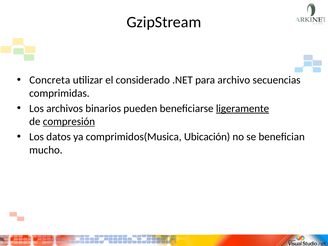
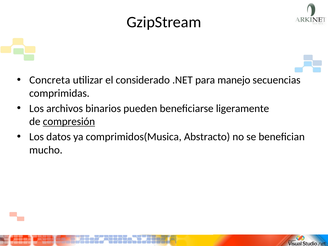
archivo: archivo -> manejo
ligeramente underline: present -> none
Ubicación: Ubicación -> Abstracto
